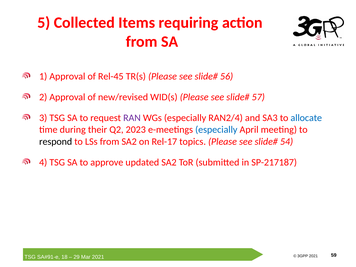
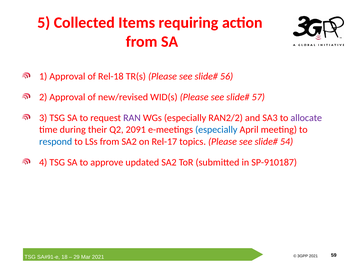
Rel-45: Rel-45 -> Rel-18
RAN2/4: RAN2/4 -> RAN2/2
allocate colour: blue -> purple
2023: 2023 -> 2091
respond colour: black -> blue
SP-217187: SP-217187 -> SP-910187
